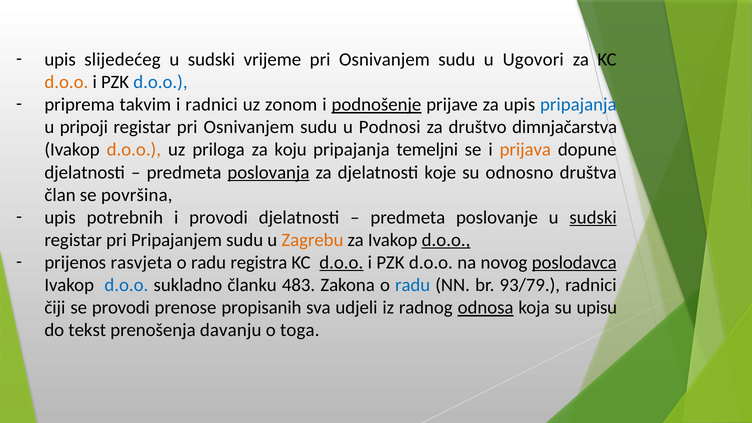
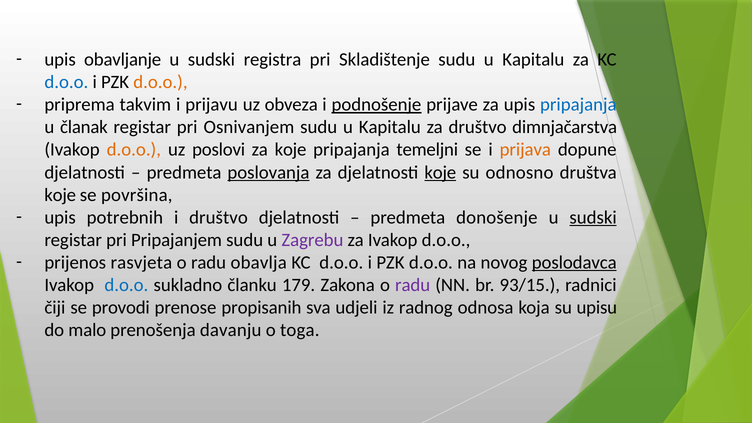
slijedećeg: slijedećeg -> obavljanje
vrijeme: vrijeme -> registra
Osnivanjem at (384, 60): Osnivanjem -> Skladištenje
Ugovori at (533, 60): Ugovori -> Kapitalu
d.o.o at (66, 82) colour: orange -> blue
d.o.o at (160, 82) colour: blue -> orange
i radnici: radnici -> prijavu
zonom: zonom -> obveza
pripoji: pripoji -> članak
Podnosi at (390, 127): Podnosi -> Kapitalu
priloga: priloga -> poslovi
za koju: koju -> koje
koje at (440, 172) underline: none -> present
član at (60, 195): član -> koje
i provodi: provodi -> društvo
poslovanje: poslovanje -> donošenje
Zagrebu colour: orange -> purple
d.o.o at (446, 240) underline: present -> none
registra: registra -> obavlja
d.o.o at (341, 263) underline: present -> none
483: 483 -> 179
radu at (413, 285) colour: blue -> purple
93/79: 93/79 -> 93/15
odnosa underline: present -> none
tekst: tekst -> malo
